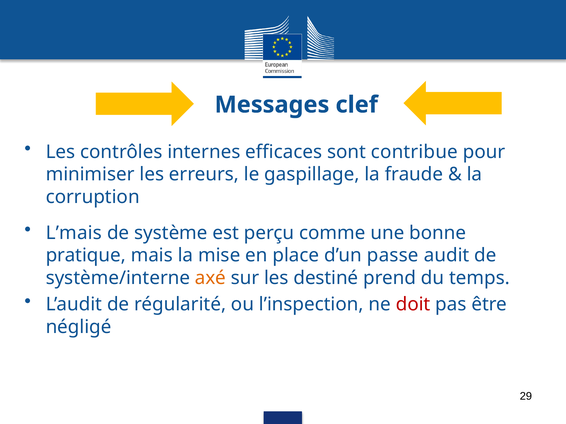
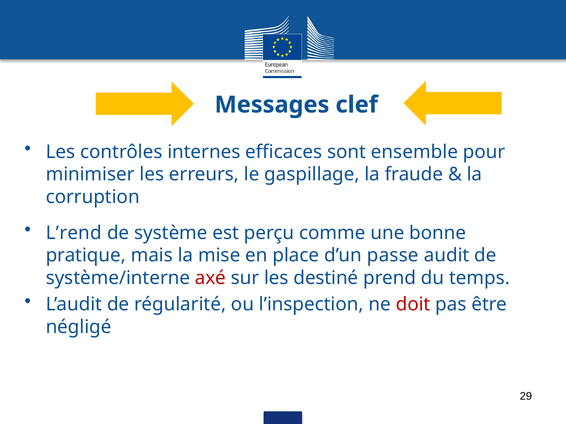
contribue: contribue -> ensemble
L’mais: L’mais -> L’rend
axé colour: orange -> red
